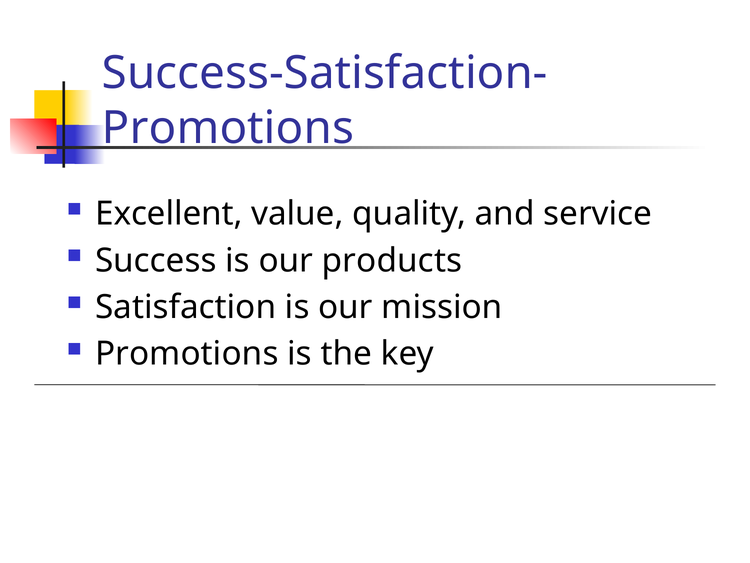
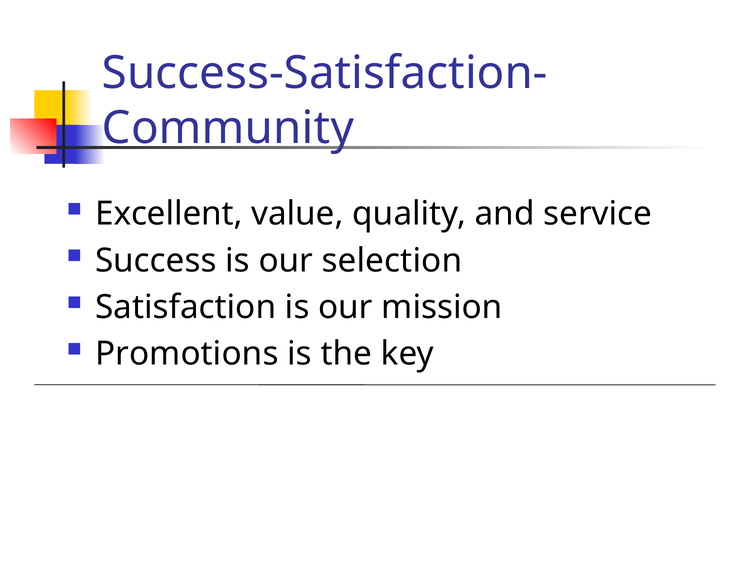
Promotions at (228, 128): Promotions -> Community
products: products -> selection
